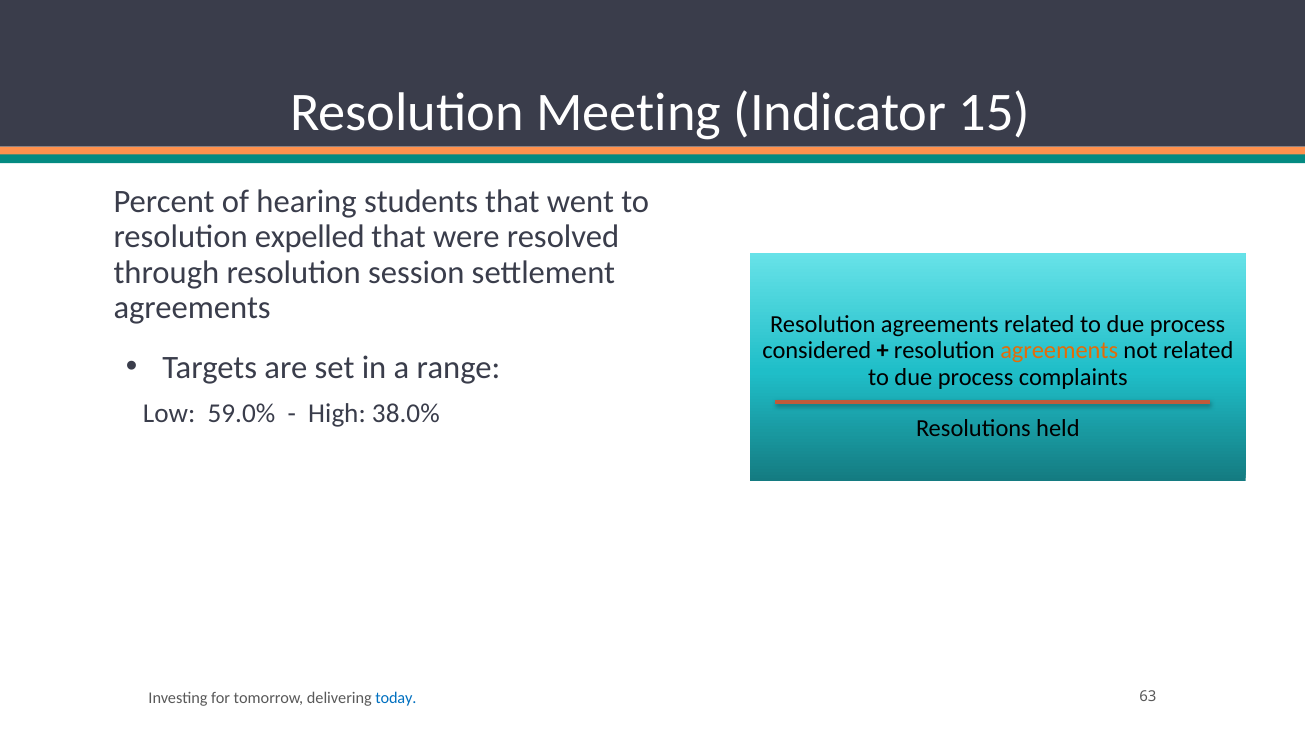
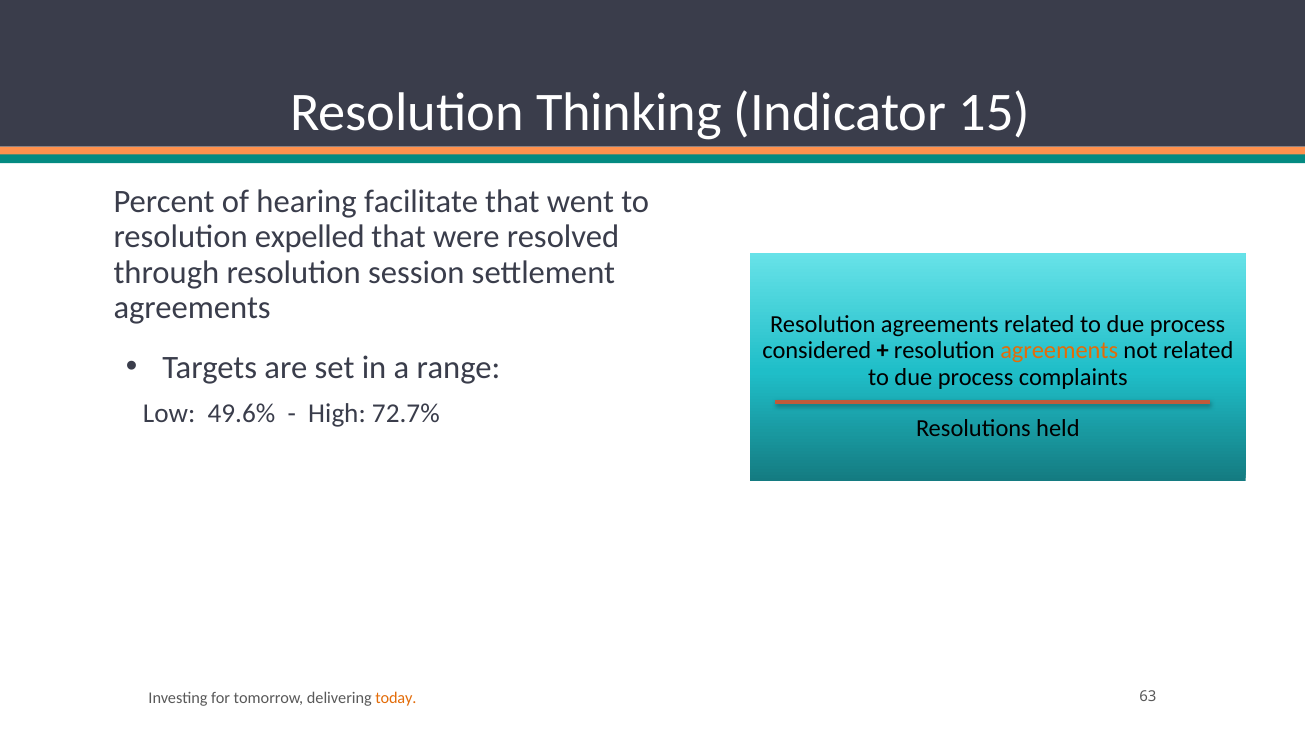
Meeting: Meeting -> Thinking
students: students -> facilitate
59.0%: 59.0% -> 49.6%
38.0%: 38.0% -> 72.7%
today colour: blue -> orange
